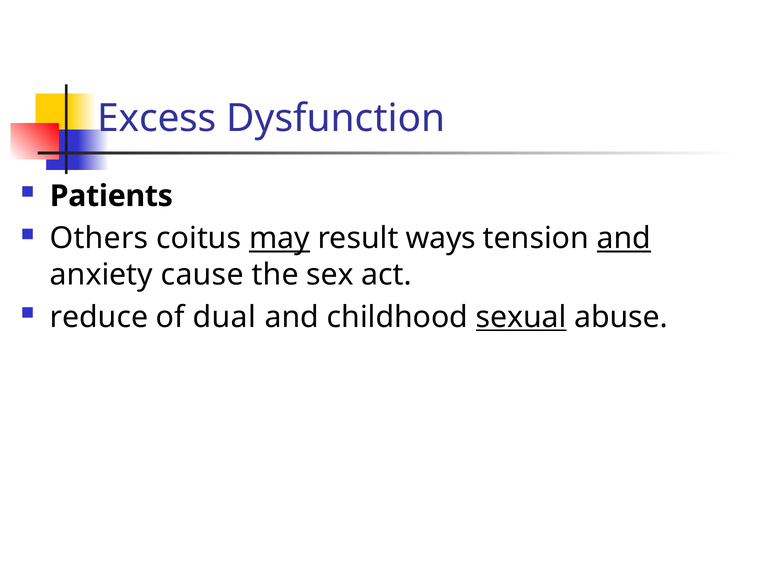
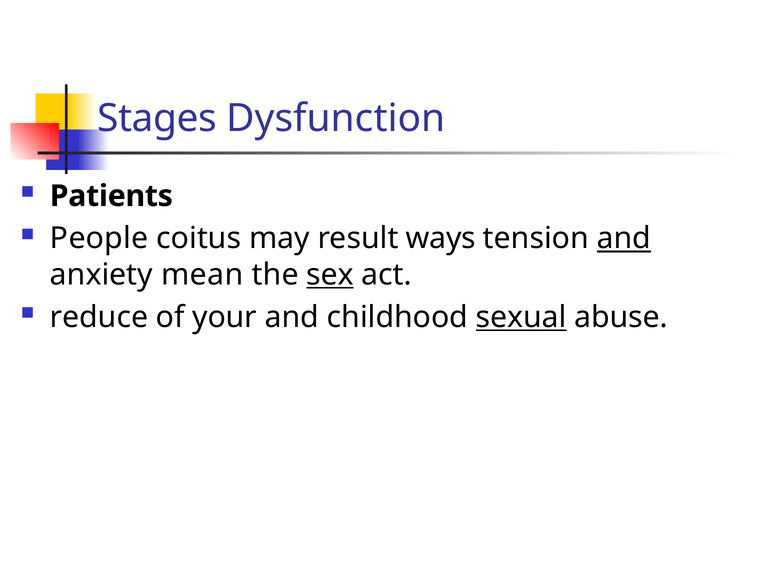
Excess: Excess -> Stages
Others: Others -> People
may underline: present -> none
cause: cause -> mean
sex underline: none -> present
dual: dual -> your
